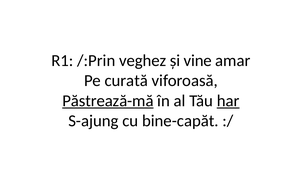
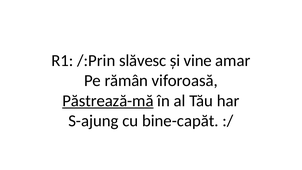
veghez: veghez -> slăvesc
curată: curată -> rămân
har underline: present -> none
